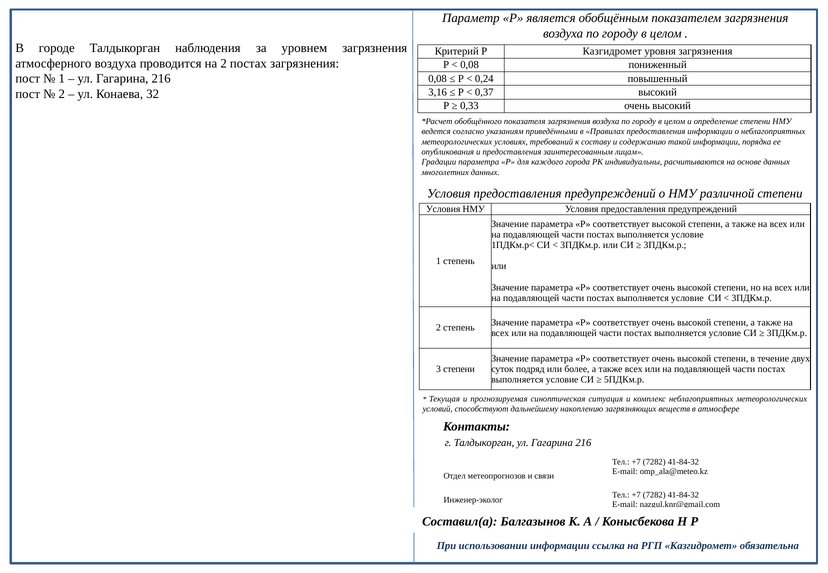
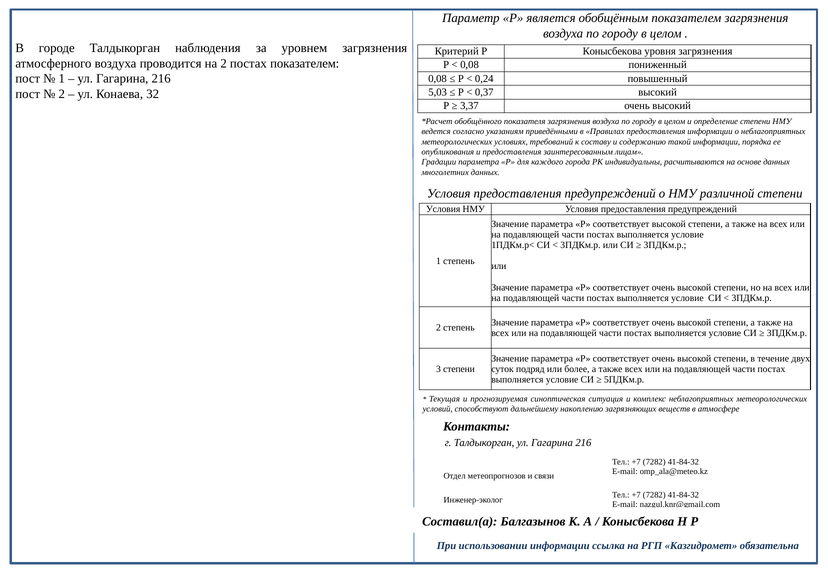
Р Казгидромет: Казгидромет -> Конысбекова
постах загрязнения: загрязнения -> показателем
3,16: 3,16 -> 5,03
0,33: 0,33 -> 3,37
